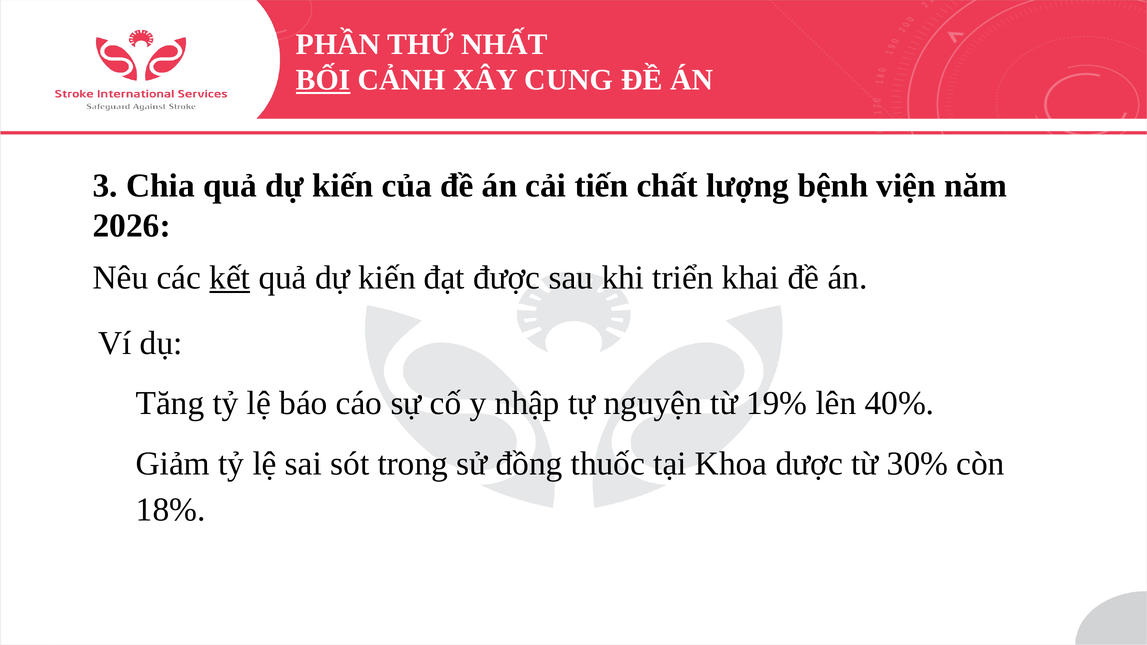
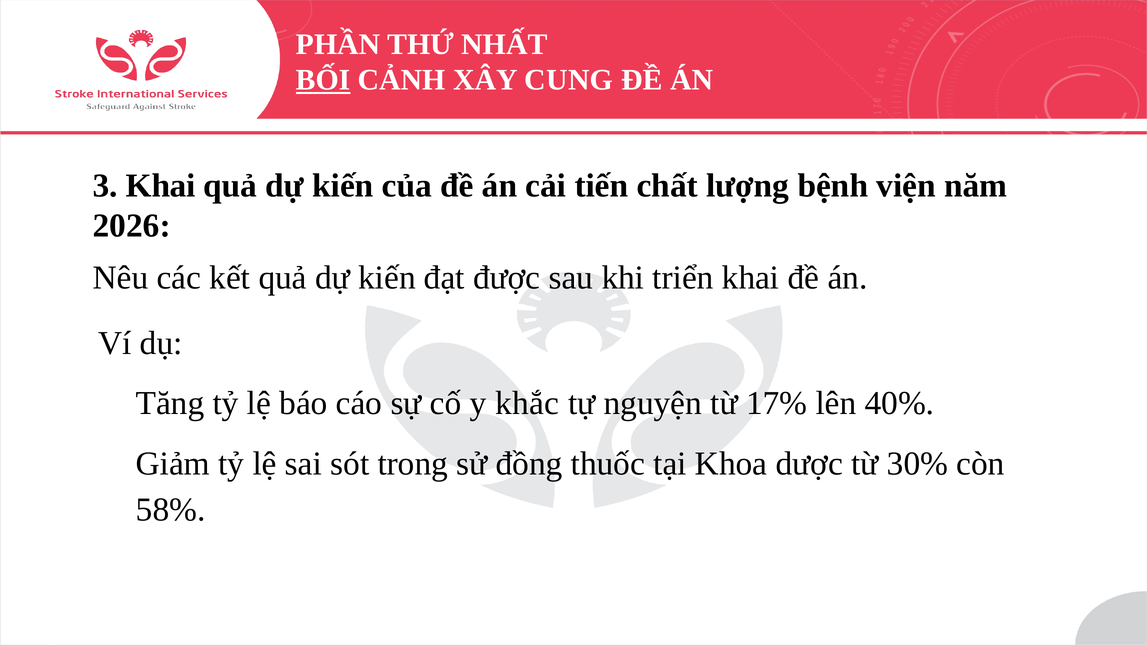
3 Chia: Chia -> Khai
kết underline: present -> none
nhập: nhập -> khắc
19%: 19% -> 17%
18%: 18% -> 58%
